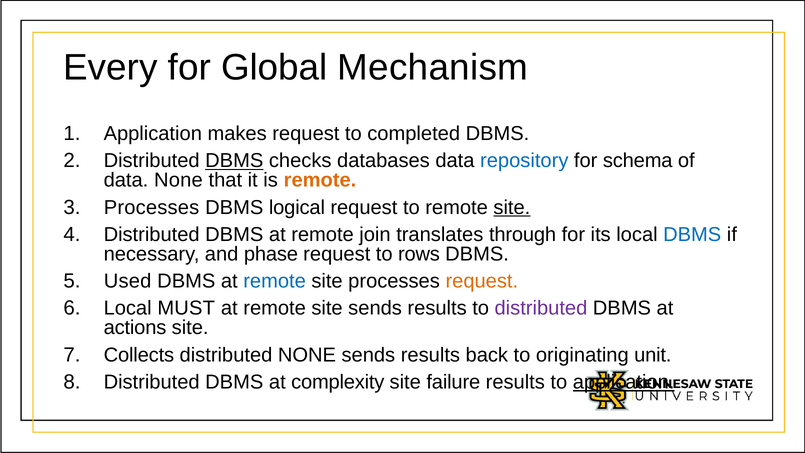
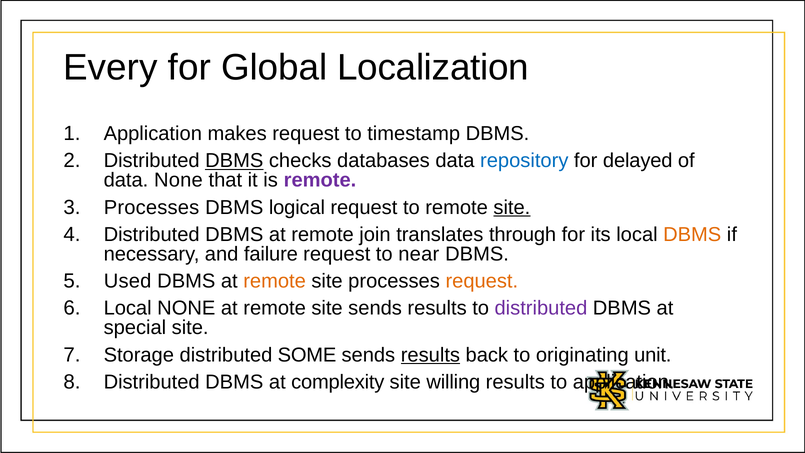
Mechanism: Mechanism -> Localization
completed: completed -> timestamp
schema: schema -> delayed
remote at (320, 180) colour: orange -> purple
DBMS at (692, 234) colour: blue -> orange
phase: phase -> failure
rows: rows -> near
remote at (275, 281) colour: blue -> orange
Local MUST: MUST -> NONE
actions: actions -> special
Collects: Collects -> Storage
distributed NONE: NONE -> SOME
results at (430, 355) underline: none -> present
failure: failure -> willing
application at (624, 382) underline: present -> none
